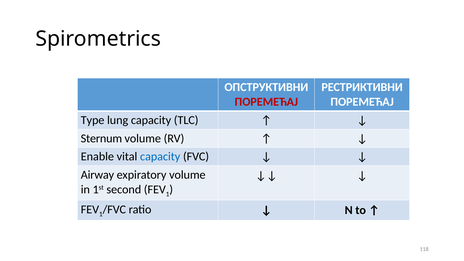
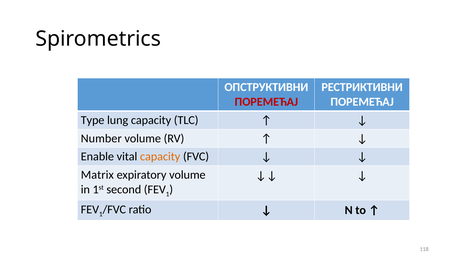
Sternum: Sternum -> Number
capacity at (160, 157) colour: blue -> orange
Airway: Airway -> Matrix
